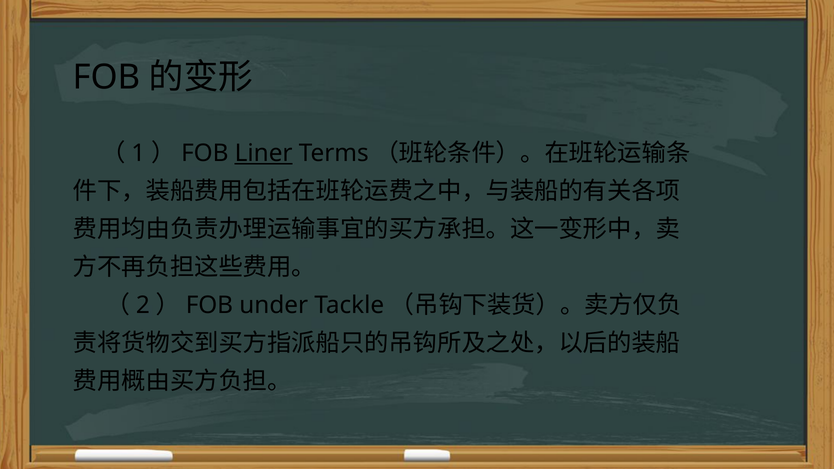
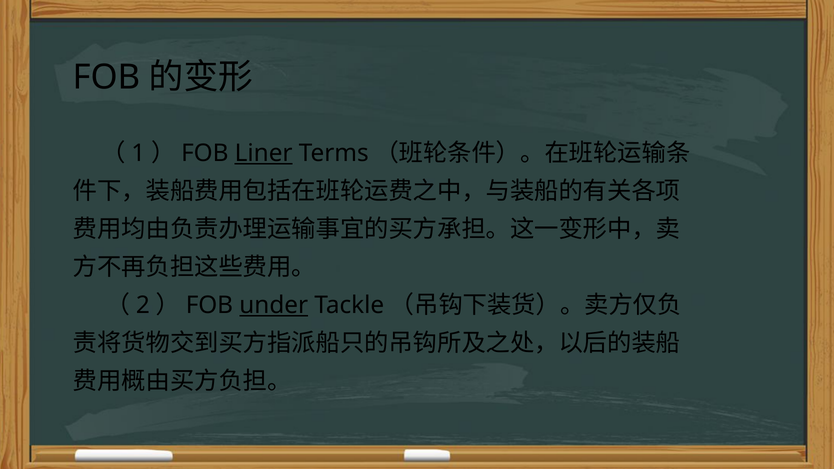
under underline: none -> present
